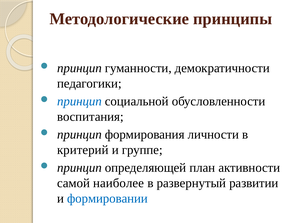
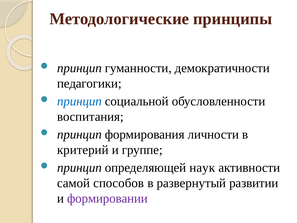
план: план -> наук
наиболее: наиболее -> способов
формировании colour: blue -> purple
